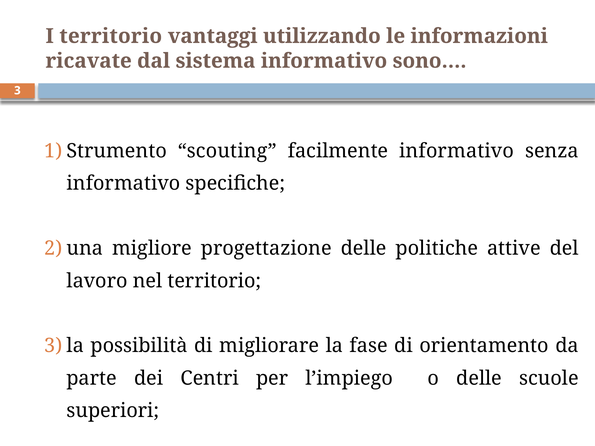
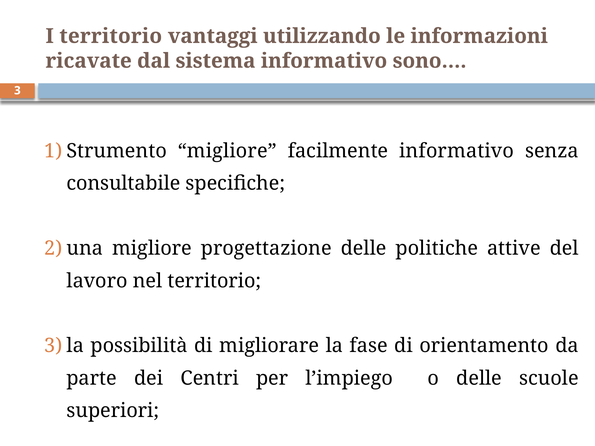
scouting at (227, 151): scouting -> migliore
informativo at (123, 183): informativo -> consultabile
